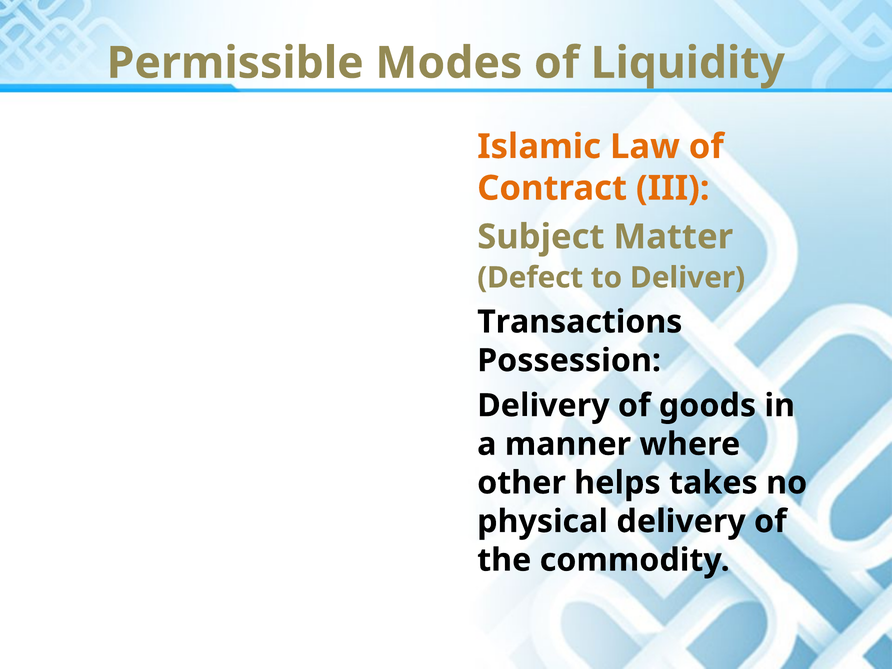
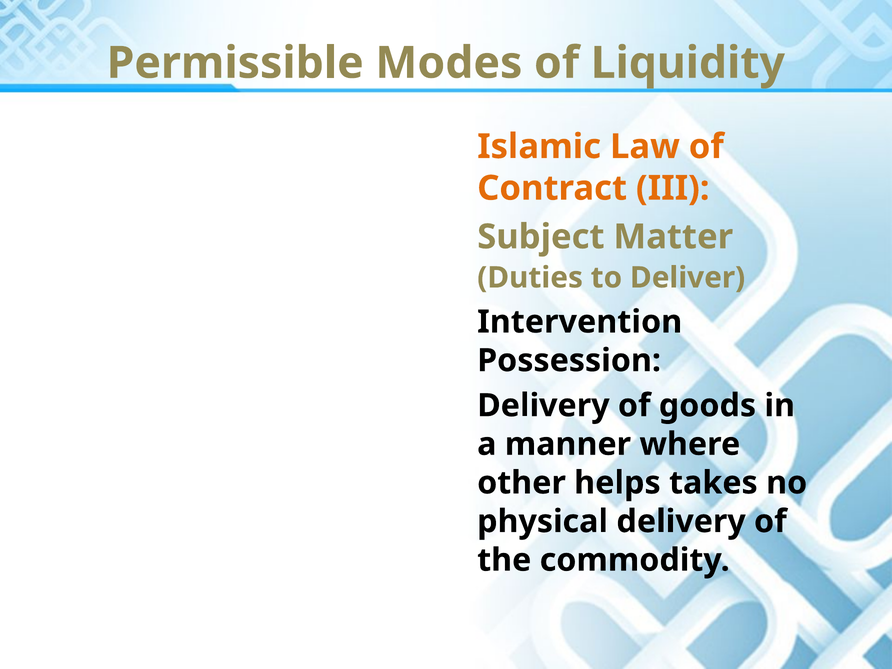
Defect: Defect -> Duties
Transactions: Transactions -> Intervention
